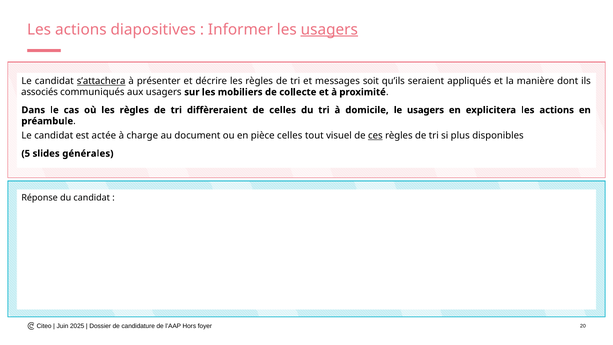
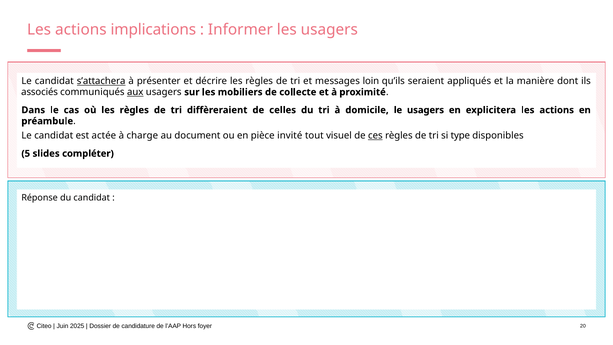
diapositives: diapositives -> implications
usagers at (329, 29) underline: present -> none
soit: soit -> loin
aux underline: none -> present
pièce celles: celles -> invité
plus: plus -> type
générales: générales -> compléter
